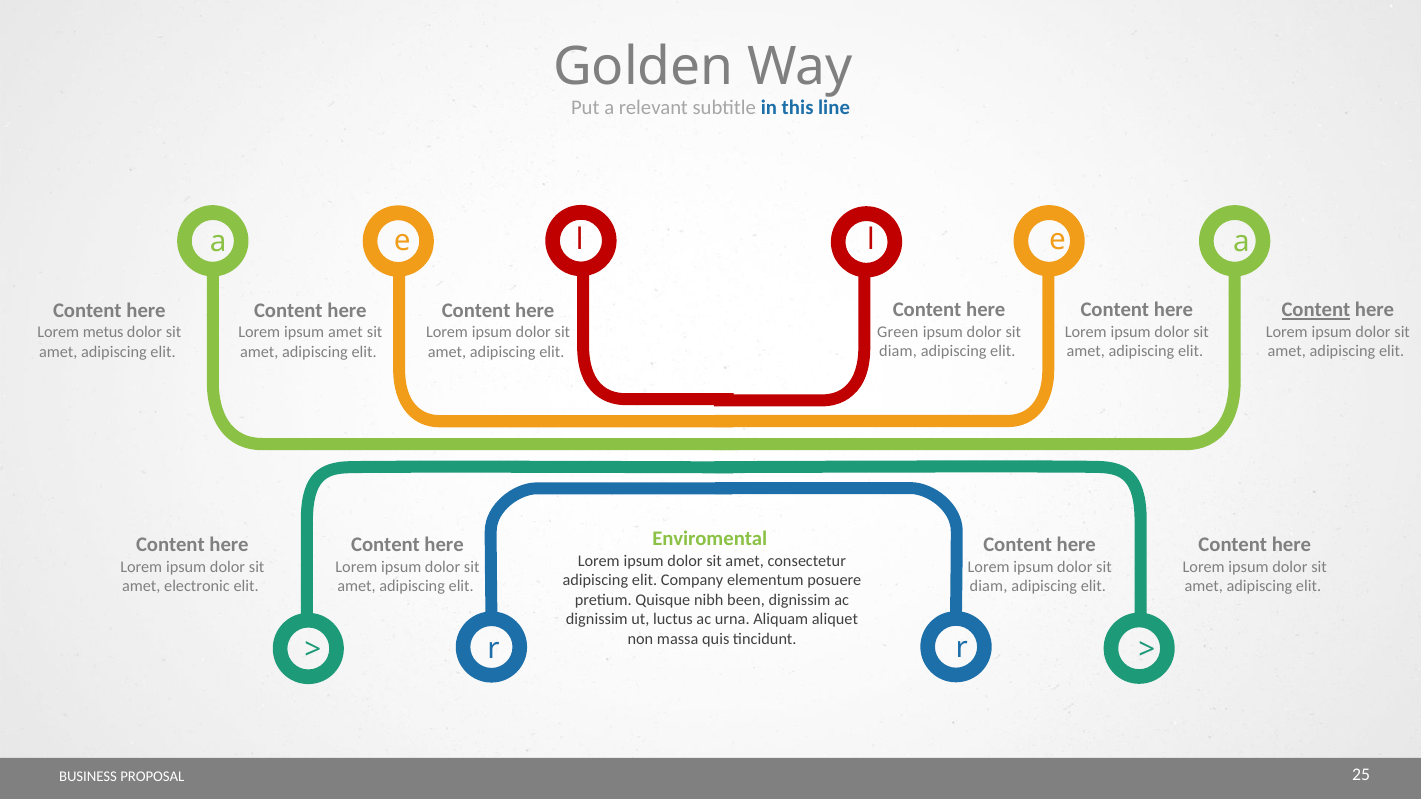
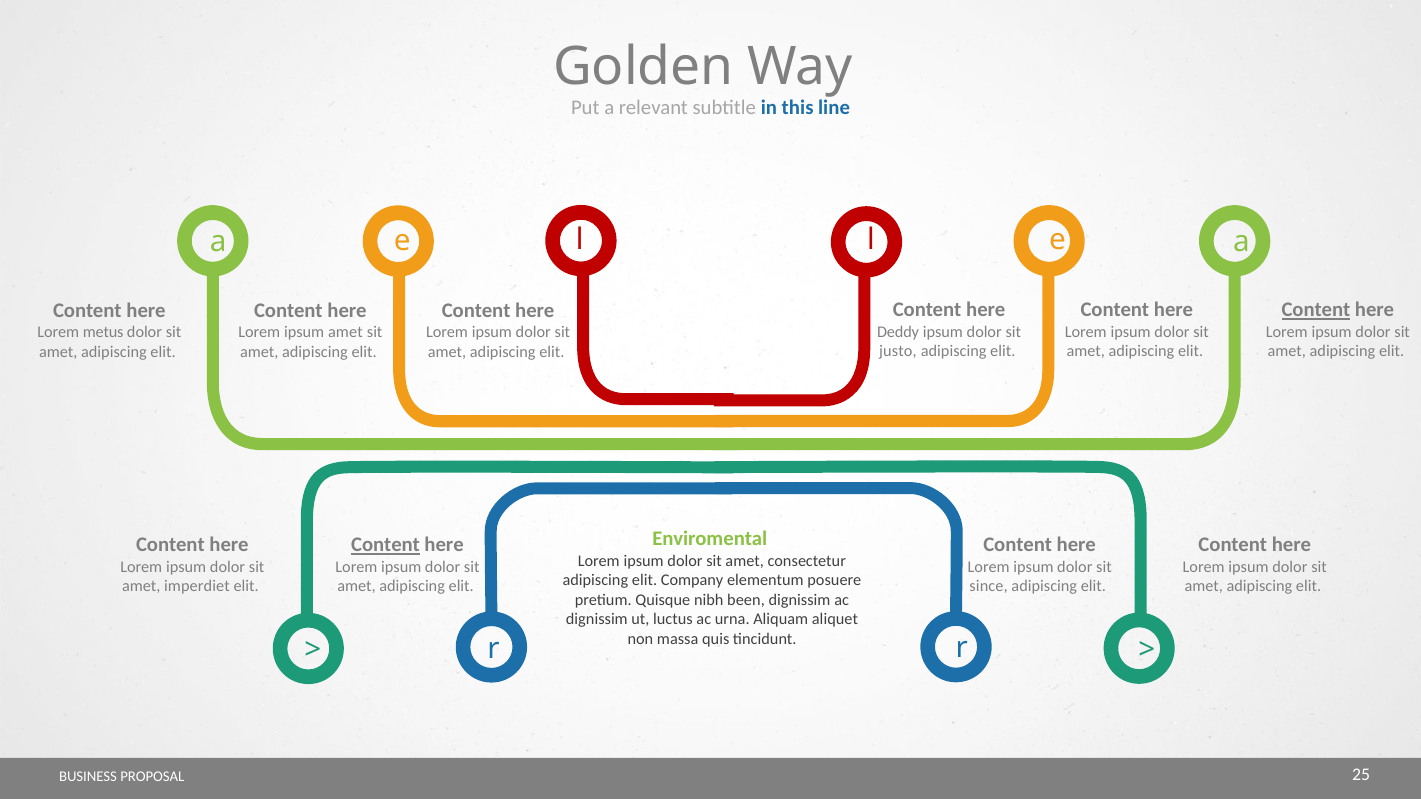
Green: Green -> Deddy
diam at (898, 352): diam -> justo
Content at (386, 545) underline: none -> present
diam at (989, 586): diam -> since
electronic: electronic -> imperdiet
